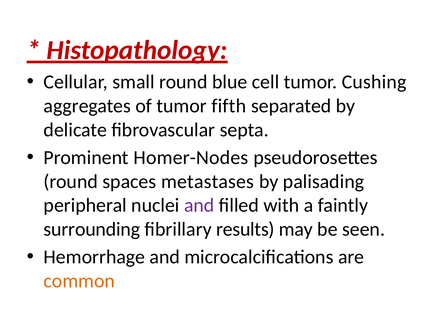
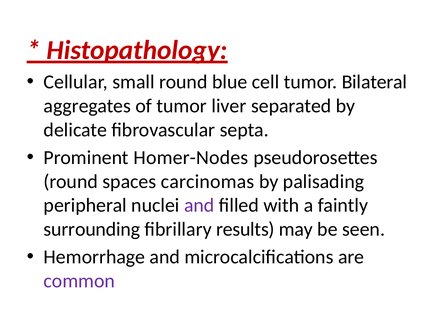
Cushing: Cushing -> Bilateral
fifth: fifth -> liver
metastases: metastases -> carcinomas
common colour: orange -> purple
